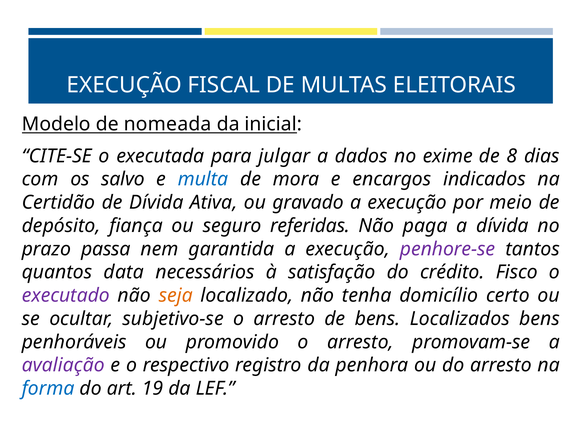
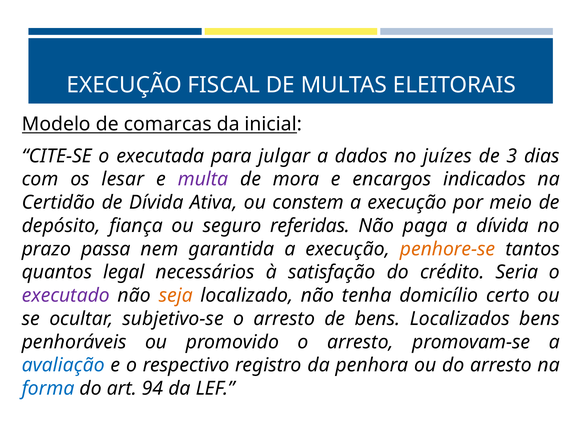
nomeada: nomeada -> comarcas
exime: exime -> juízes
8: 8 -> 3
salvo: salvo -> lesar
multa colour: blue -> purple
gravado: gravado -> constem
penhore-se colour: purple -> orange
data: data -> legal
Fisco: Fisco -> Seria
avaliação colour: purple -> blue
19: 19 -> 94
